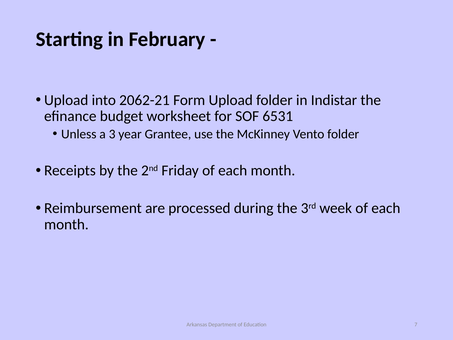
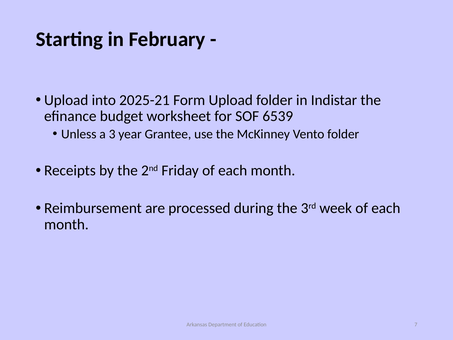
2062-21: 2062-21 -> 2025-21
6531: 6531 -> 6539
